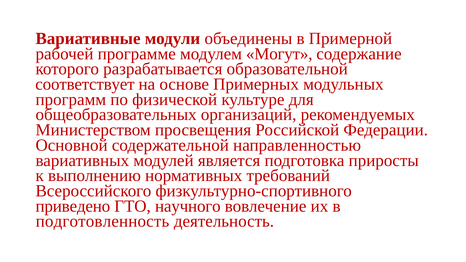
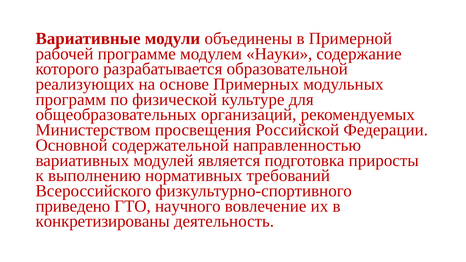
Могут: Могут -> Науки
соответствует: соответствует -> реализующих
подготовленность: подготовленность -> конкретизированы
